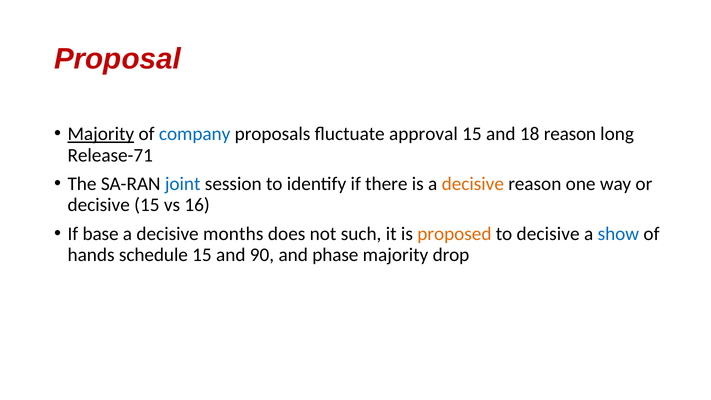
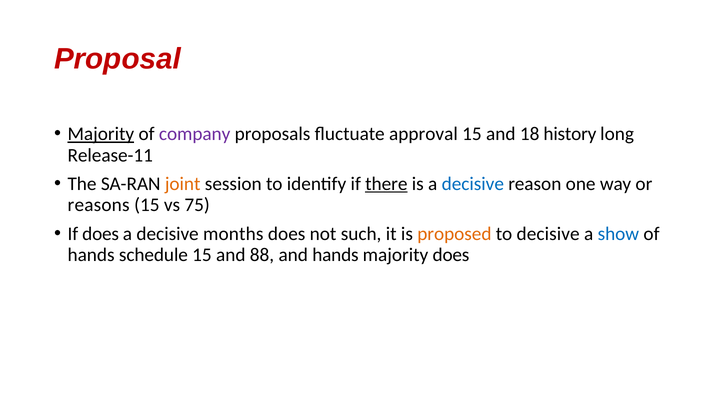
company colour: blue -> purple
18 reason: reason -> history
Release-71: Release-71 -> Release-11
joint colour: blue -> orange
there underline: none -> present
decisive at (473, 184) colour: orange -> blue
decisive at (99, 205): decisive -> reasons
16: 16 -> 75
If base: base -> does
90: 90 -> 88
and phase: phase -> hands
majority drop: drop -> does
